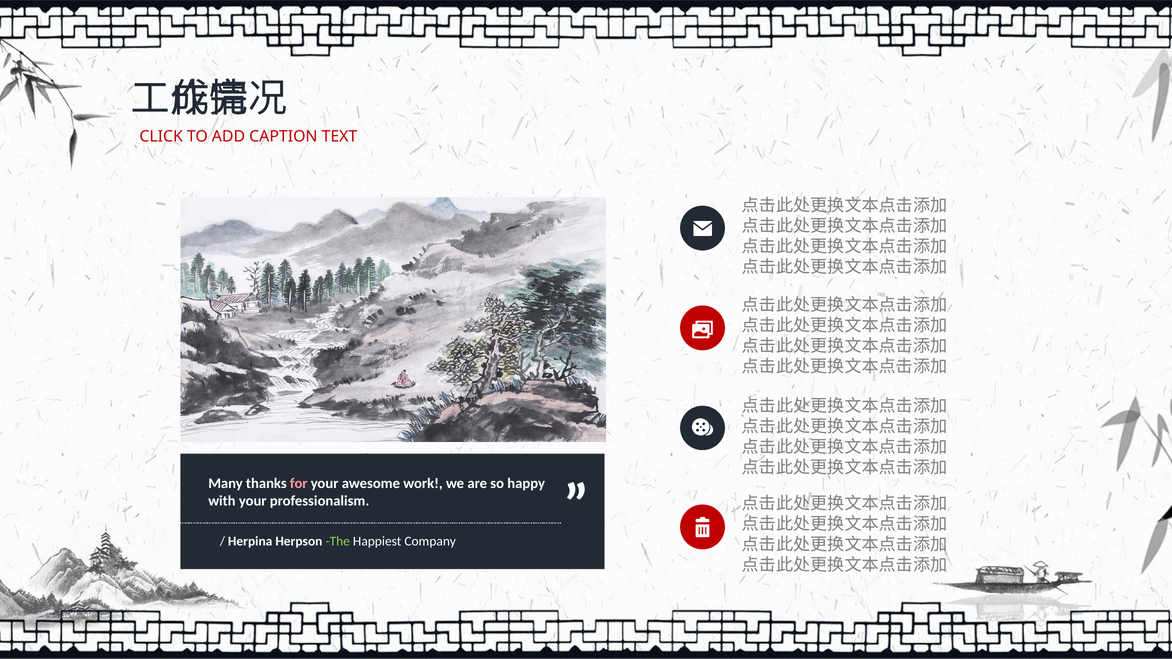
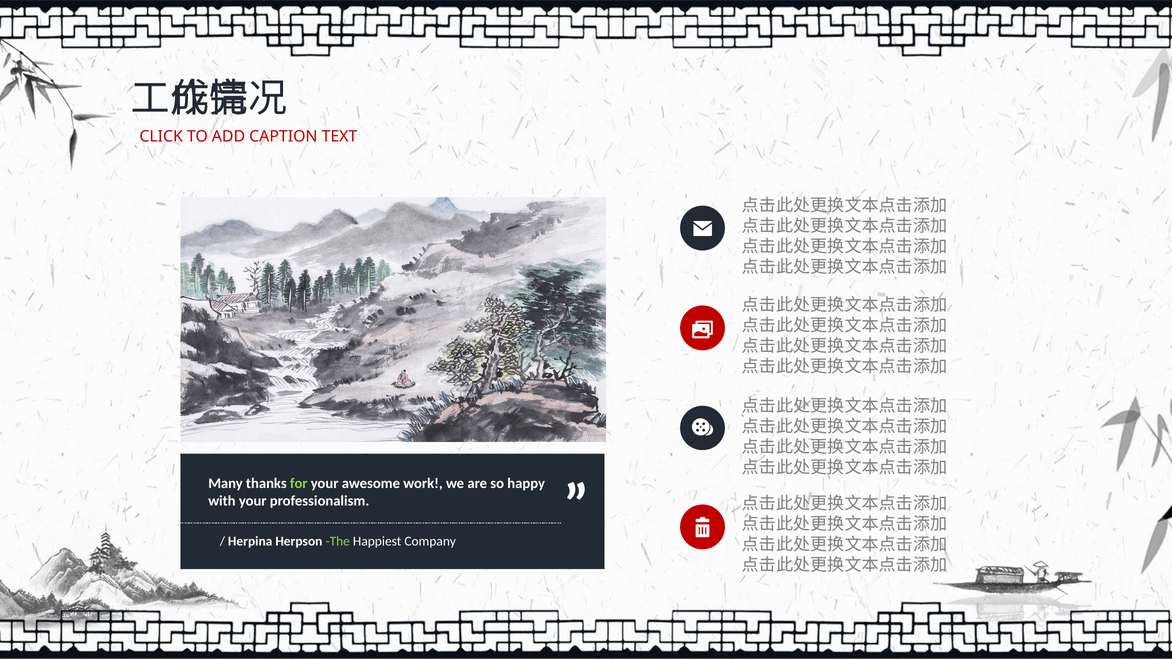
for colour: pink -> light green
